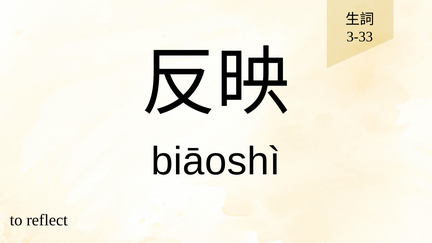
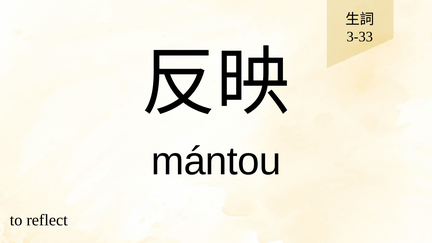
biāoshì: biāoshì -> mántou
